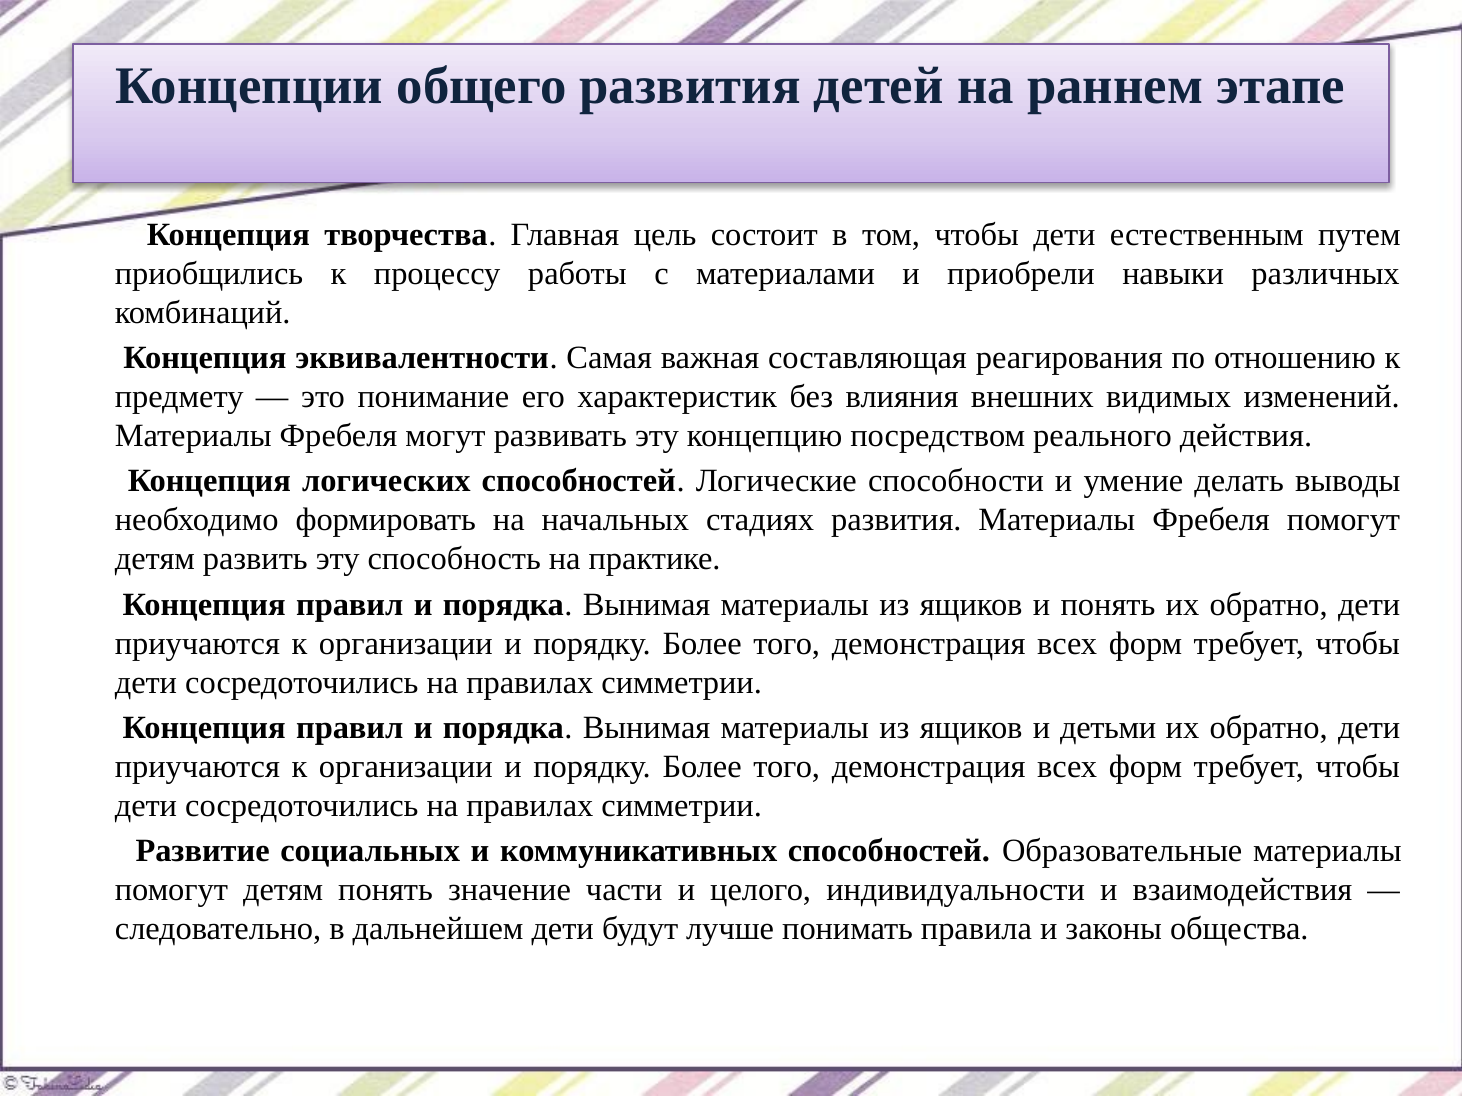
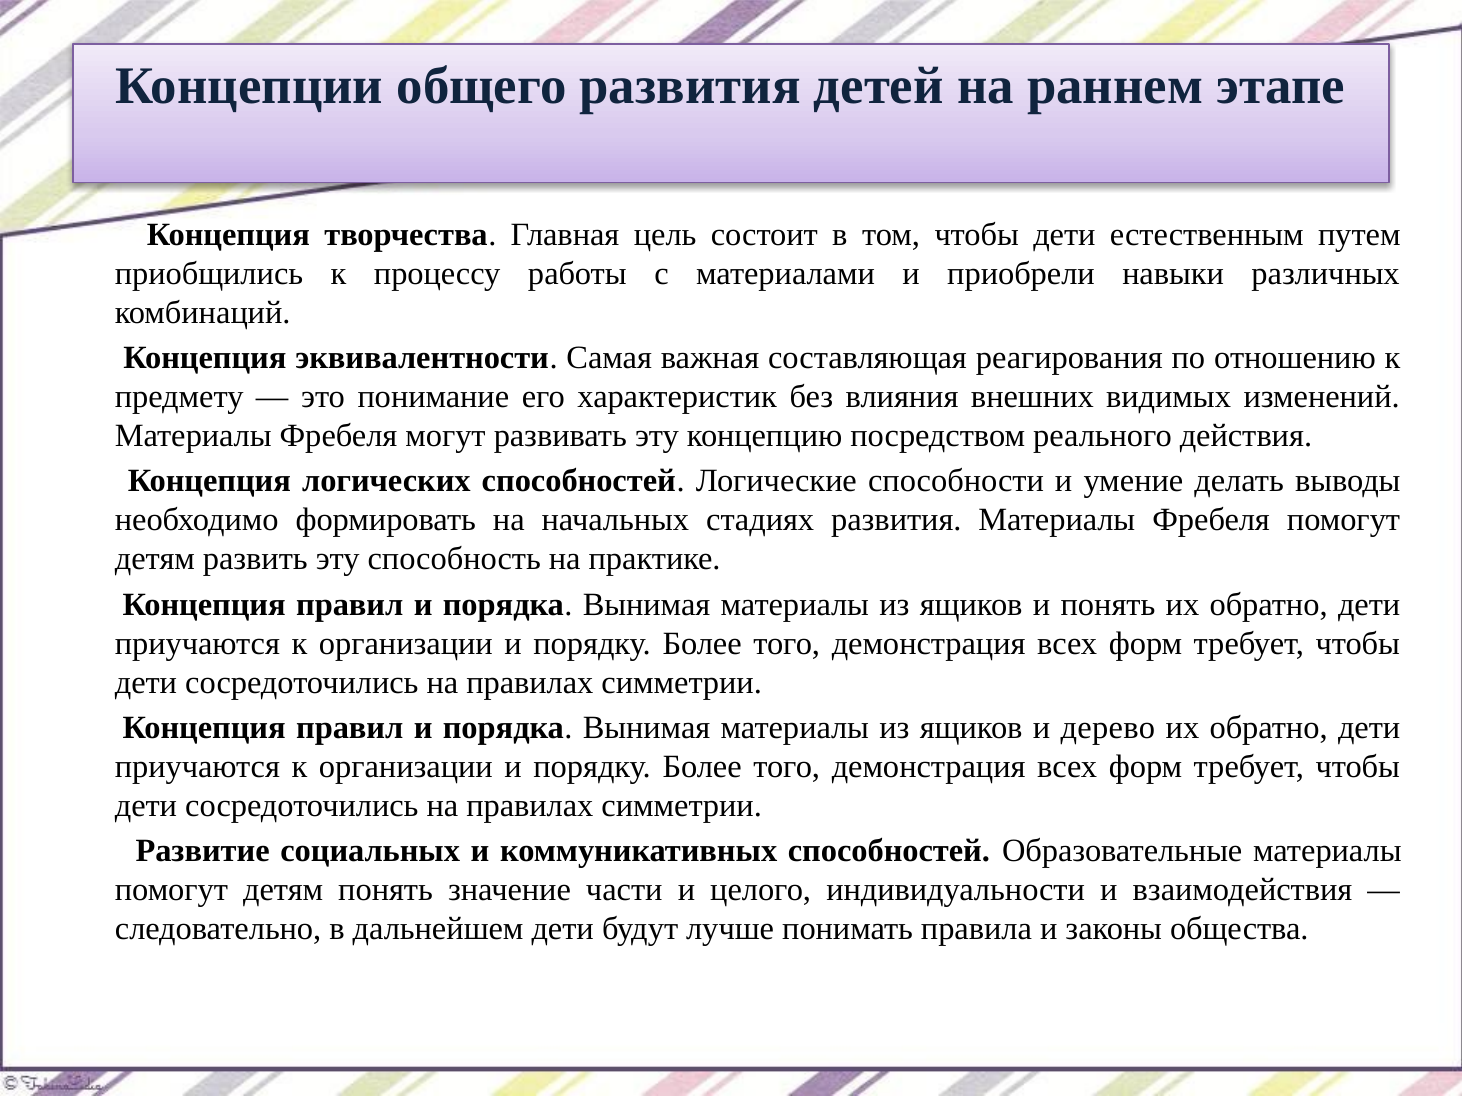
детьми: детьми -> дерево
